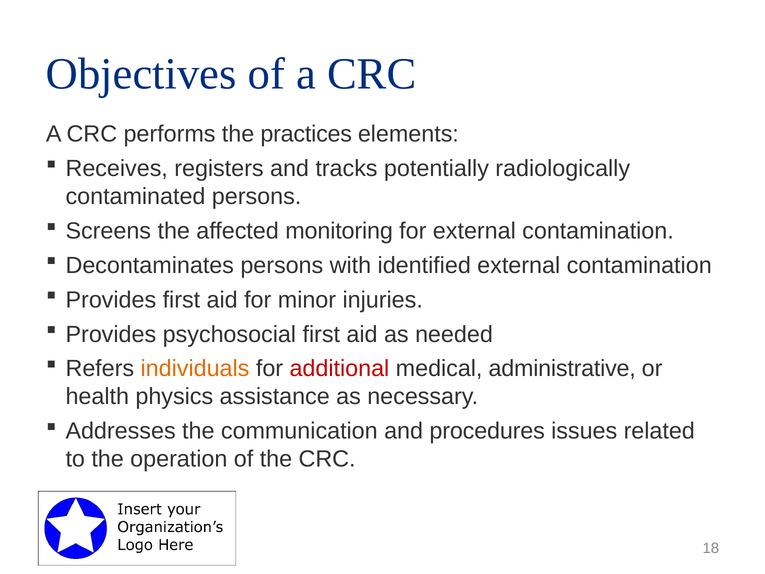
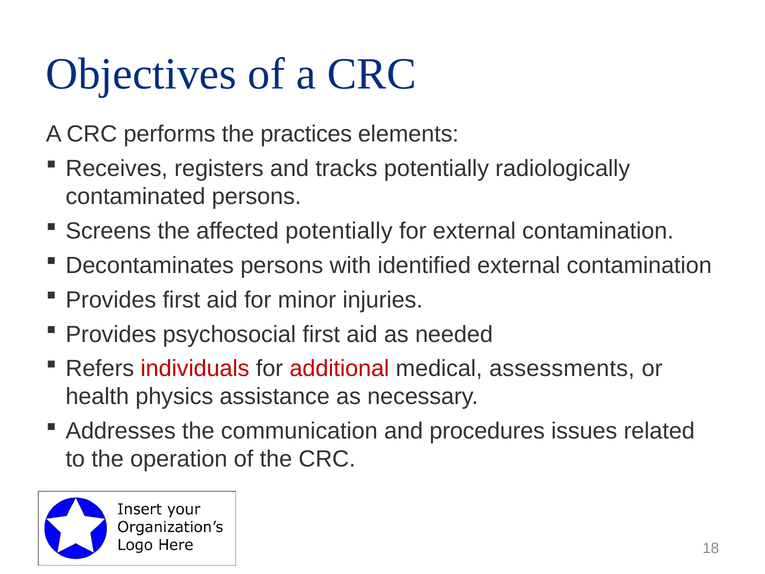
affected monitoring: monitoring -> potentially
individuals colour: orange -> red
administrative: administrative -> assessments
